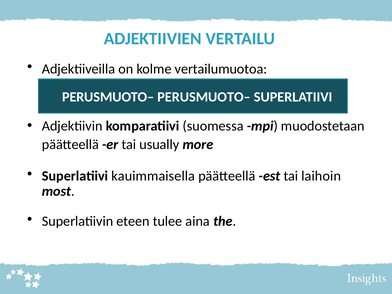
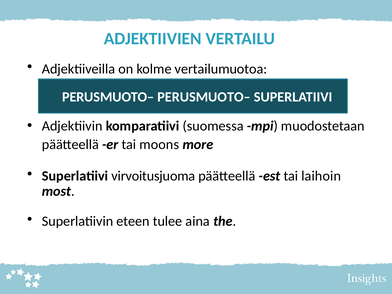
usually: usually -> moons
kauimmaisella: kauimmaisella -> virvoitusjuoma
